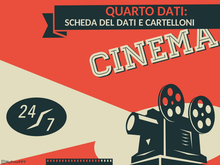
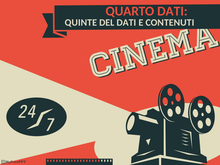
SCHEDA: SCHEDA -> QUINTE
CARTELLONI: CARTELLONI -> CONTENUTI
